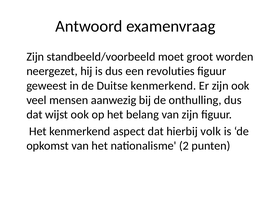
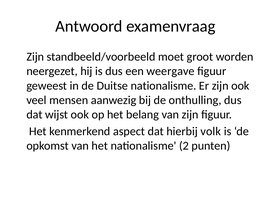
revoluties: revoluties -> weergave
Duitse kenmerkend: kenmerkend -> nationalisme
